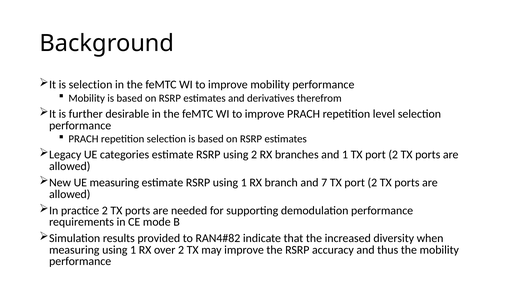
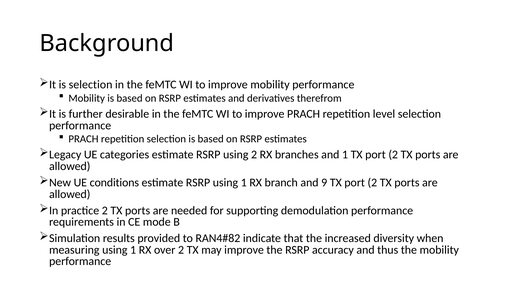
UE measuring: measuring -> conditions
7: 7 -> 9
